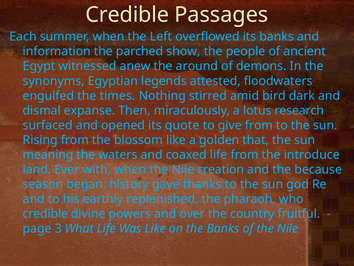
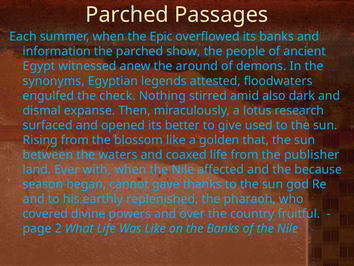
Credible at (127, 15): Credible -> Parched
Left: Left -> Epic
times: times -> check
bird: bird -> also
quote: quote -> better
give from: from -> used
meaning: meaning -> between
introduce: introduce -> publisher
creation: creation -> affected
history: history -> cannot
credible at (45, 214): credible -> covered
3: 3 -> 2
